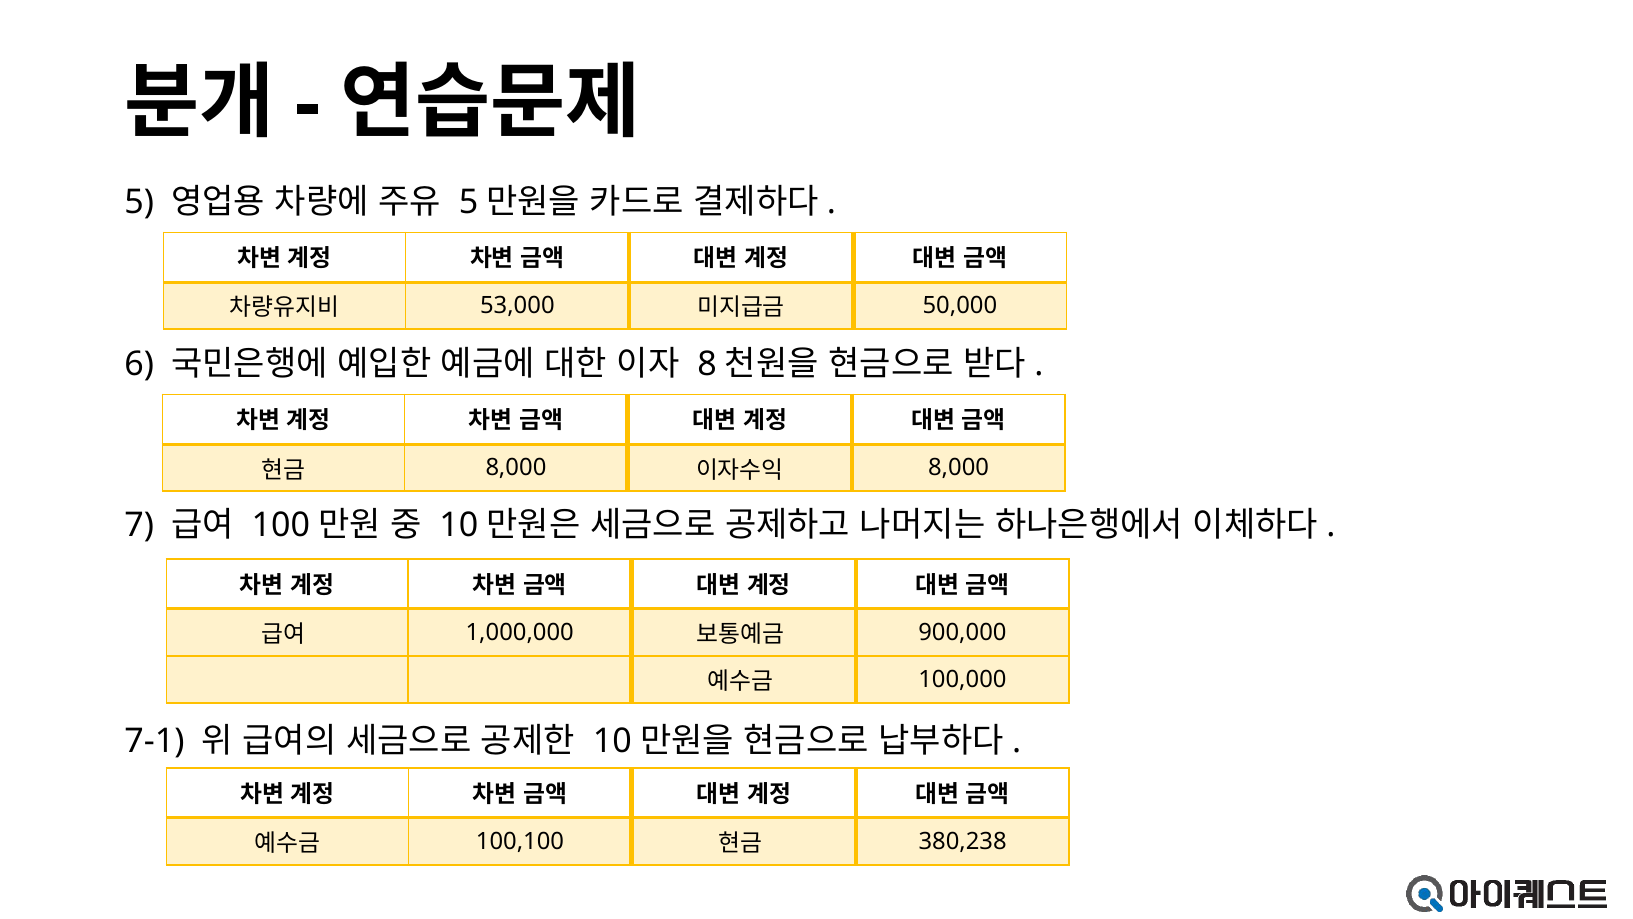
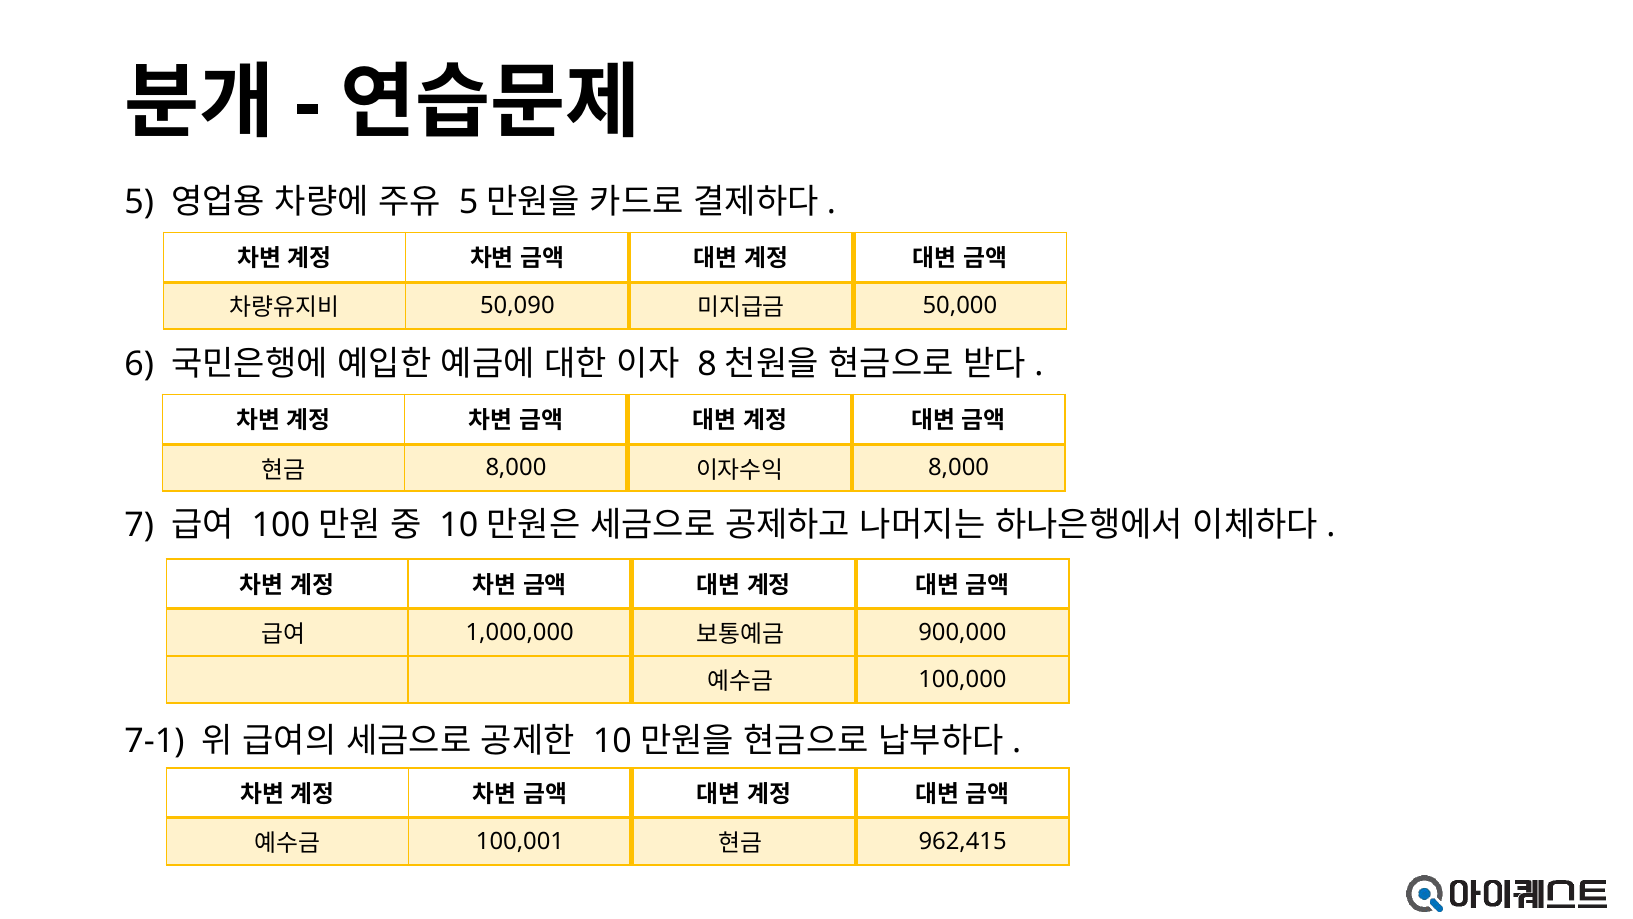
53,000: 53,000 -> 50,090
100,100: 100,100 -> 100,001
380,238: 380,238 -> 962,415
